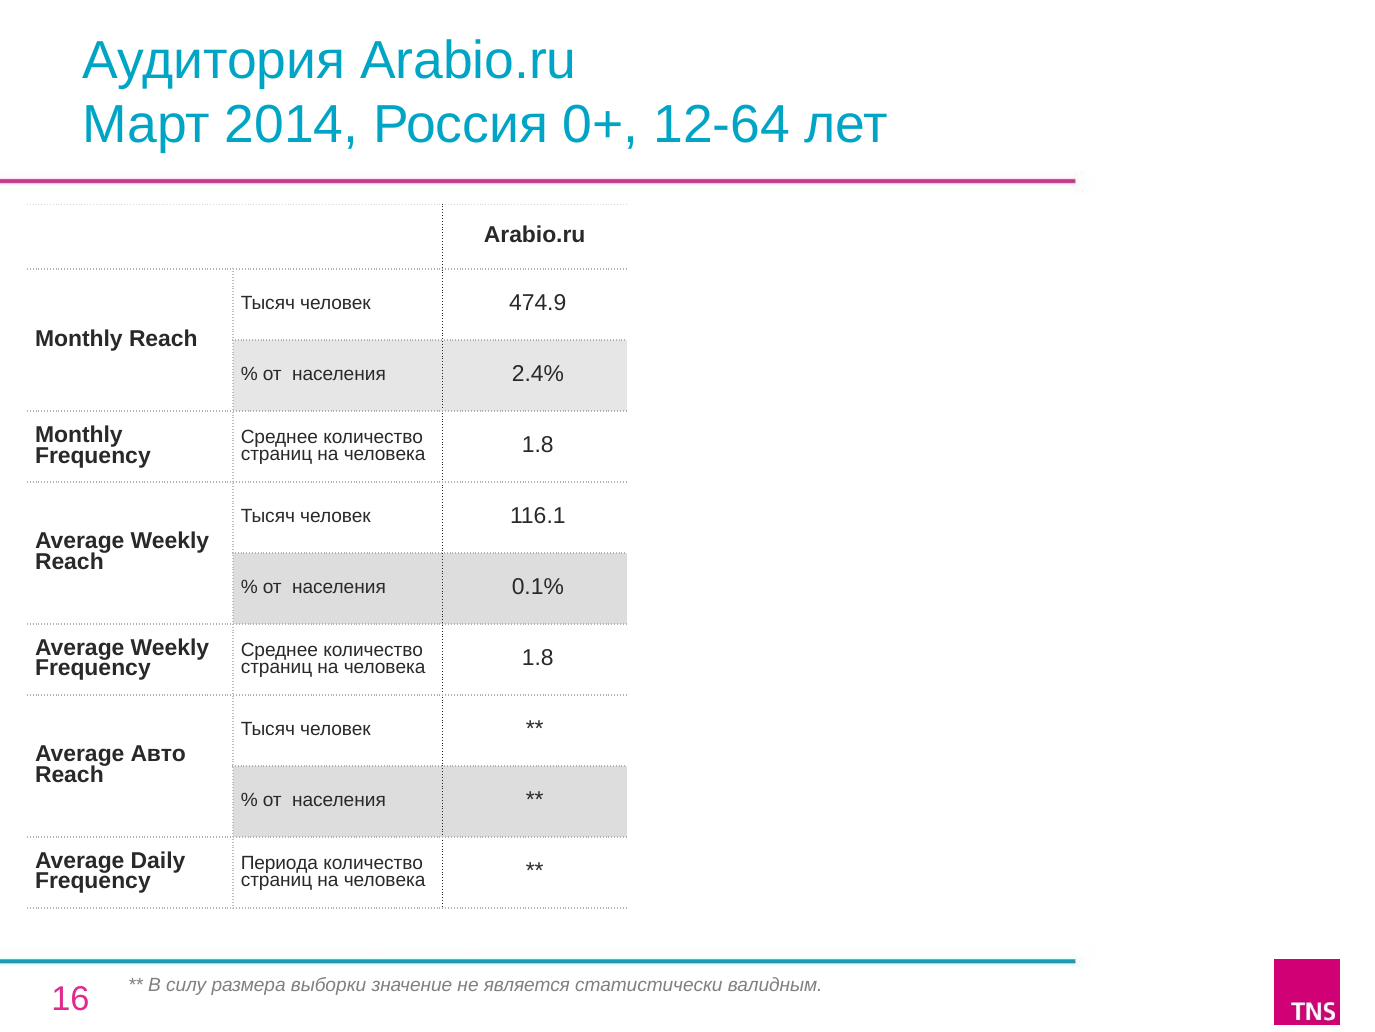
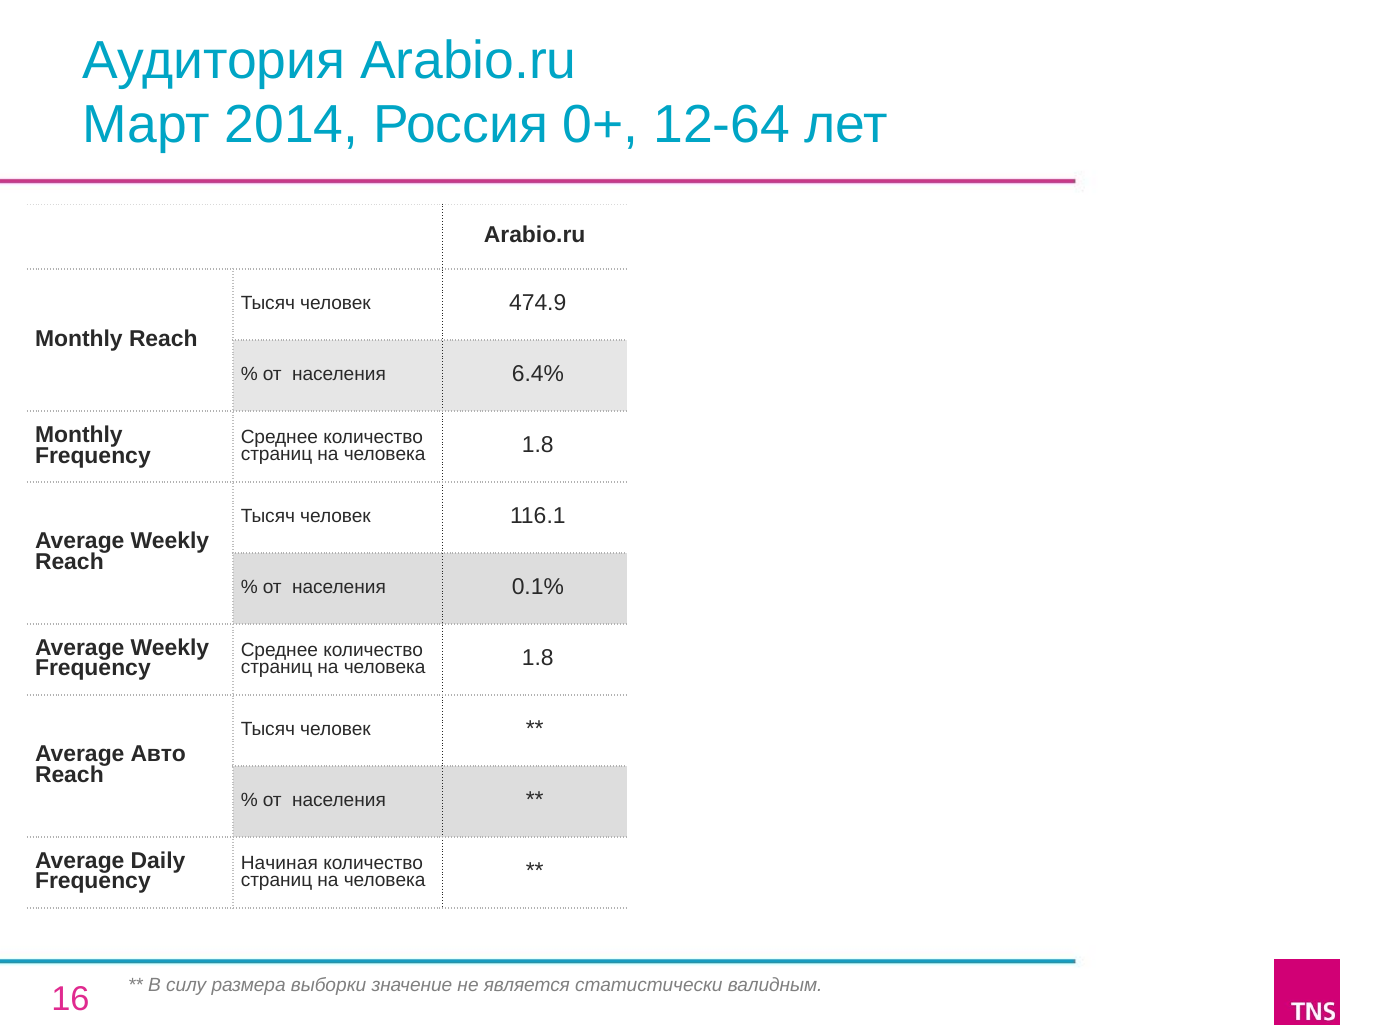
2.4%: 2.4% -> 6.4%
Периода: Периода -> Начиная
